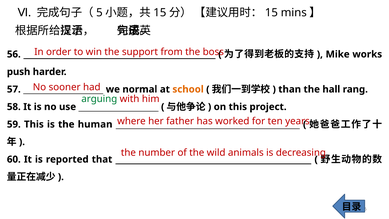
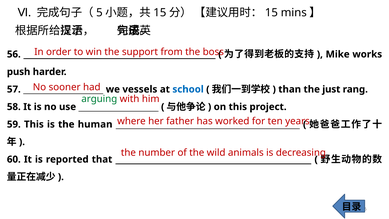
normal: normal -> vessels
school colour: orange -> blue
hall: hall -> just
